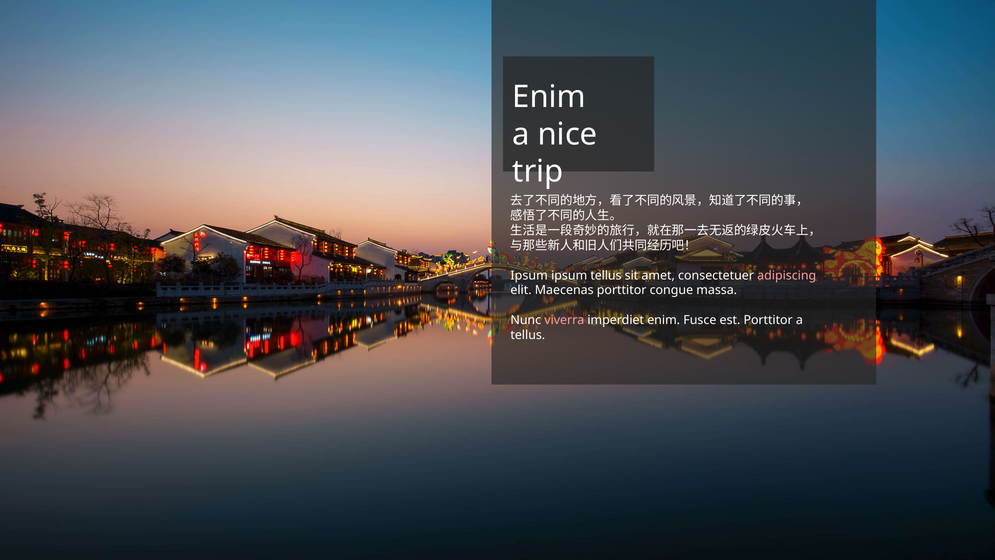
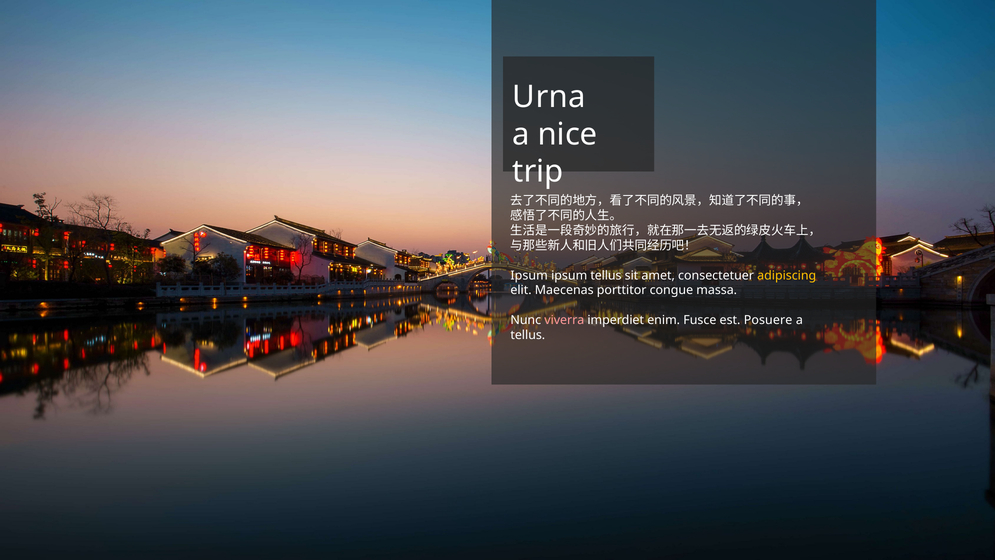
Enim at (549, 97): Enim -> Urna
adipiscing colour: pink -> yellow
est Porttitor: Porttitor -> Posuere
